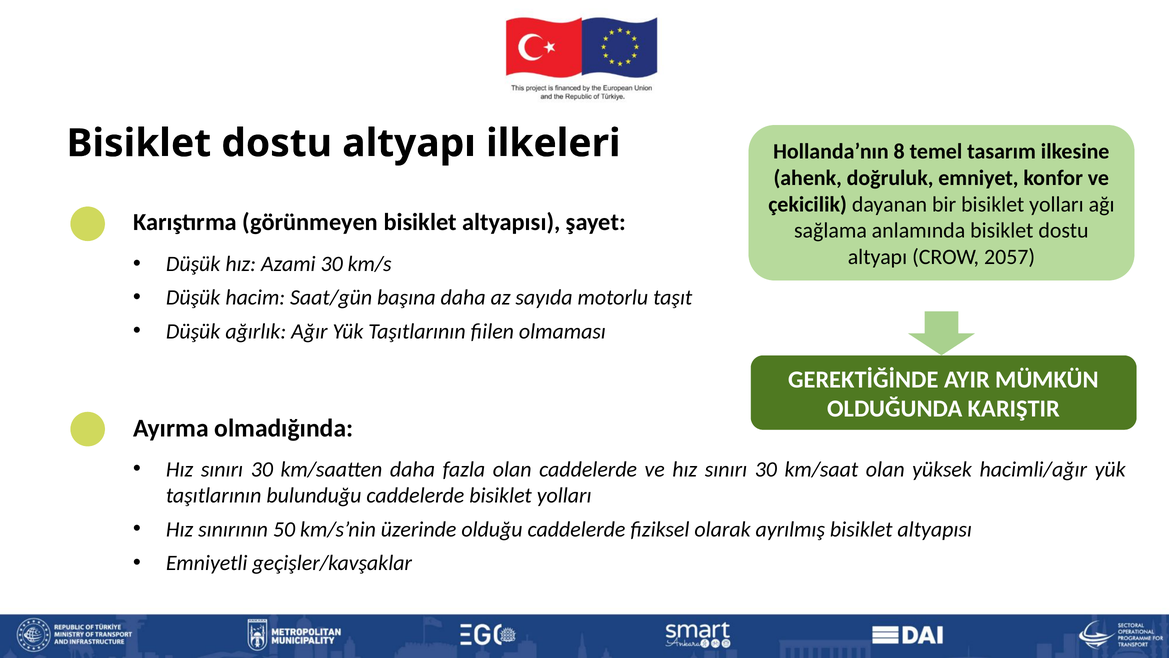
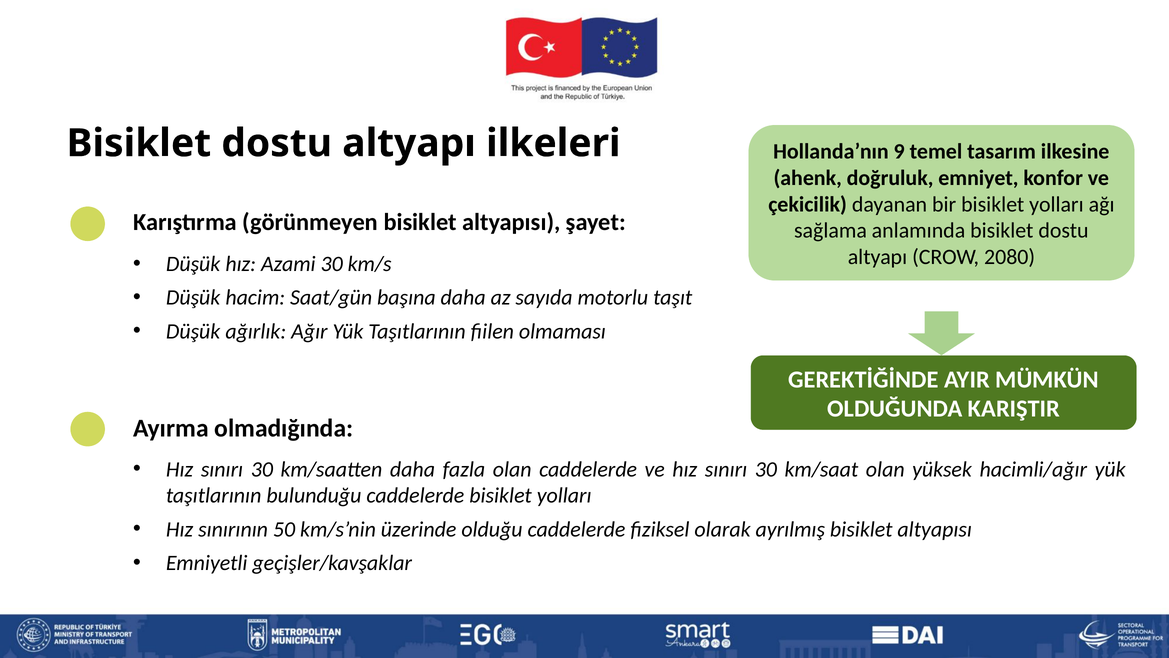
8: 8 -> 9
2057: 2057 -> 2080
